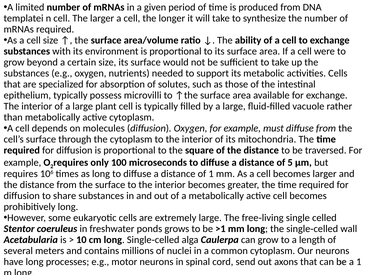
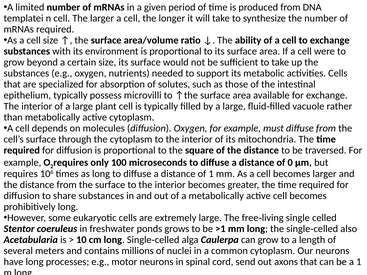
5: 5 -> 0
wall: wall -> also
